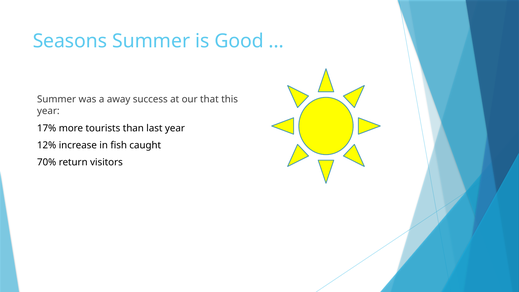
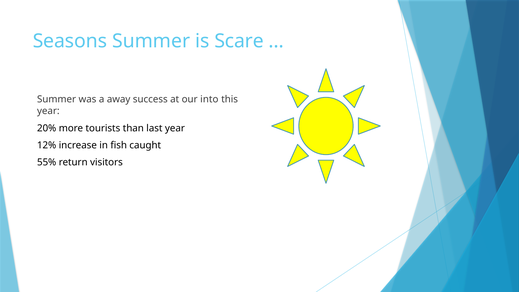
Good: Good -> Scare
that: that -> into
17%: 17% -> 20%
70%: 70% -> 55%
